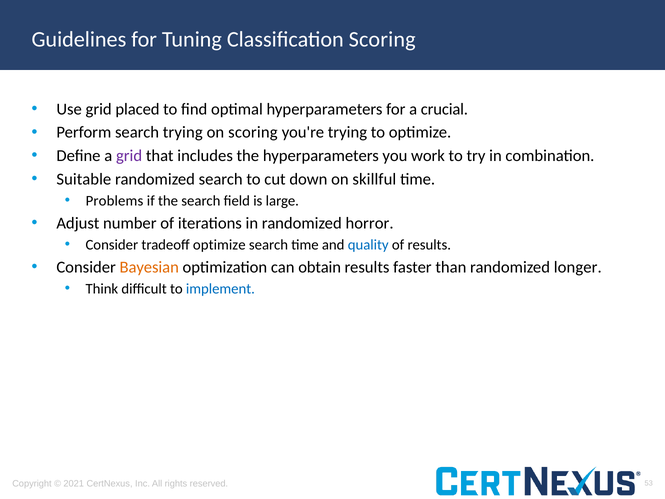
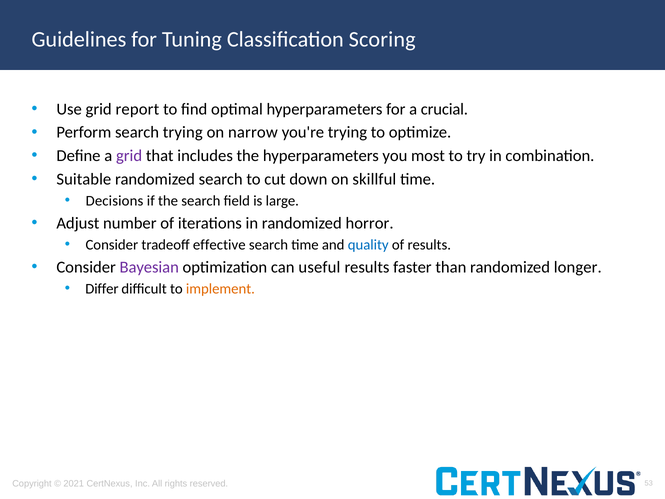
placed: placed -> report
on scoring: scoring -> narrow
work: work -> most
Problems: Problems -> Decisions
tradeoff optimize: optimize -> effective
Bayesian colour: orange -> purple
obtain: obtain -> useful
Think: Think -> Differ
implement colour: blue -> orange
